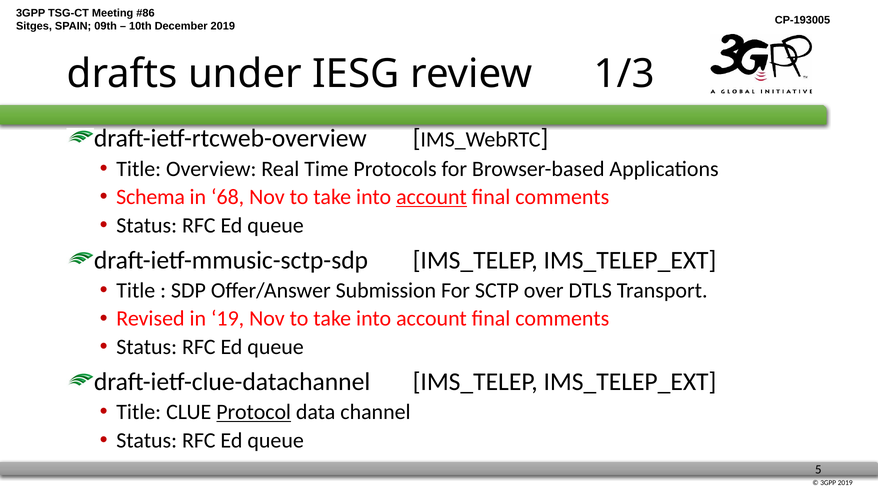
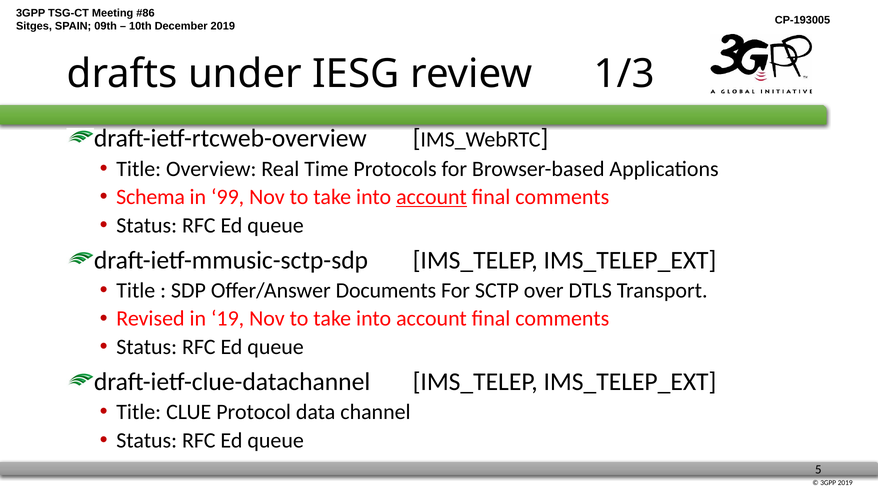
68: 68 -> 99
Submission: Submission -> Documents
Protocol underline: present -> none
